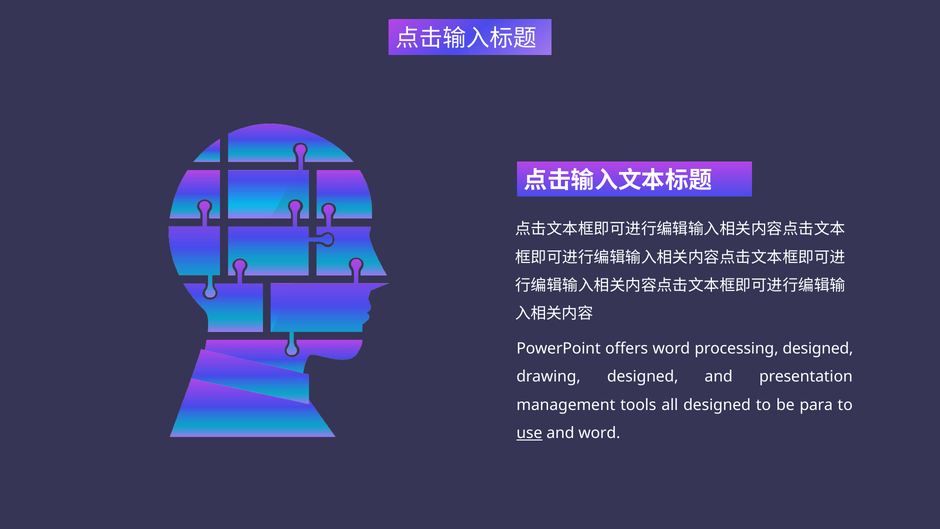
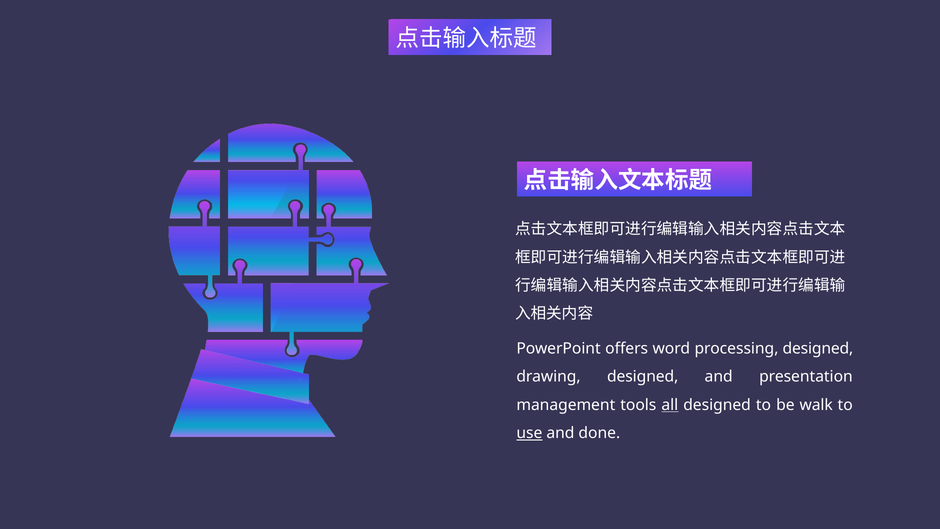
all underline: none -> present
para: para -> walk
and word: word -> done
